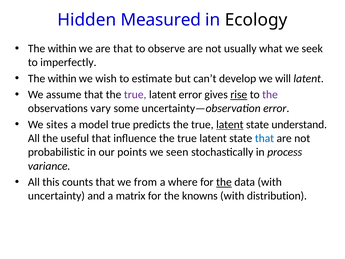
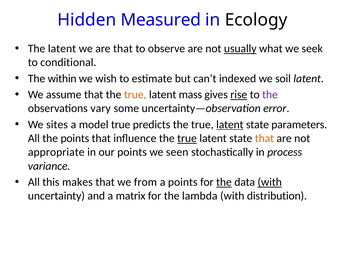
within at (62, 49): within -> latent
usually underline: none -> present
imperfectly: imperfectly -> conditional
develop: develop -> indexed
will: will -> soil
true at (135, 95) colour: purple -> orange
latent error: error -> mass
understand: understand -> parameters
the useful: useful -> points
true at (187, 138) underline: none -> present
that at (264, 138) colour: blue -> orange
probabilistic: probabilistic -> appropriate
counts: counts -> makes
a where: where -> points
with at (270, 182) underline: none -> present
knowns: knowns -> lambda
